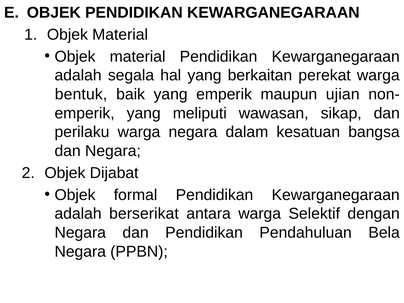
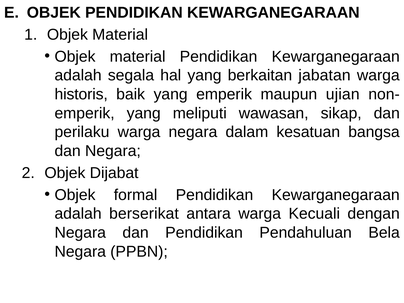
perekat: perekat -> jabatan
bentuk: bentuk -> historis
Selektif: Selektif -> Kecuali
